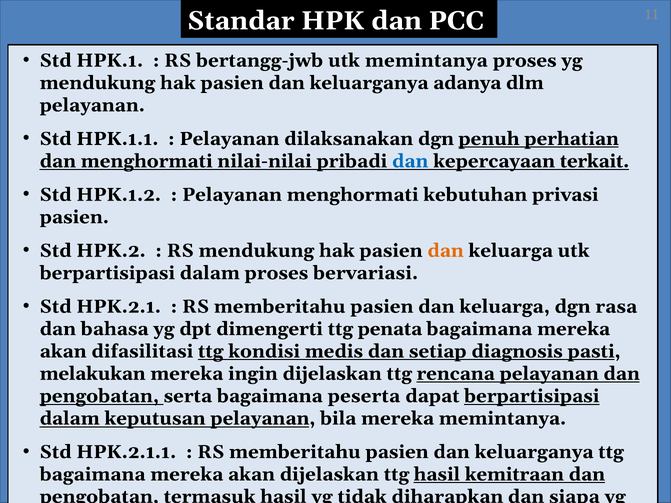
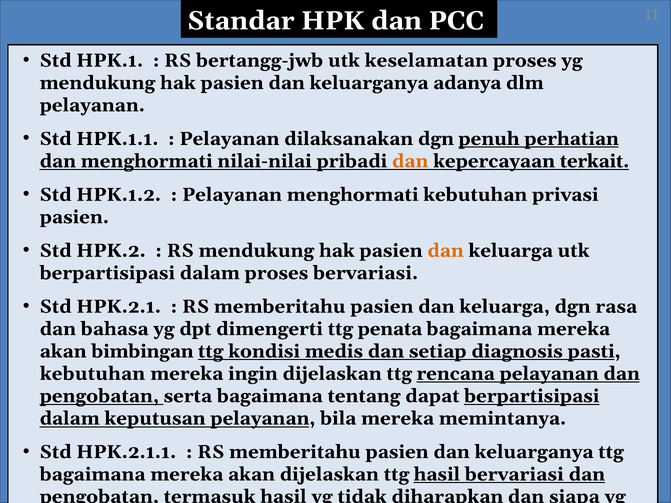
utk memintanya: memintanya -> keselamatan
dan at (410, 161) colour: blue -> orange
difasilitasi: difasilitasi -> bimbingan
melakukan at (93, 374): melakukan -> kebutuhan
peserta: peserta -> tentang
hasil kemitraan: kemitraan -> bervariasi
